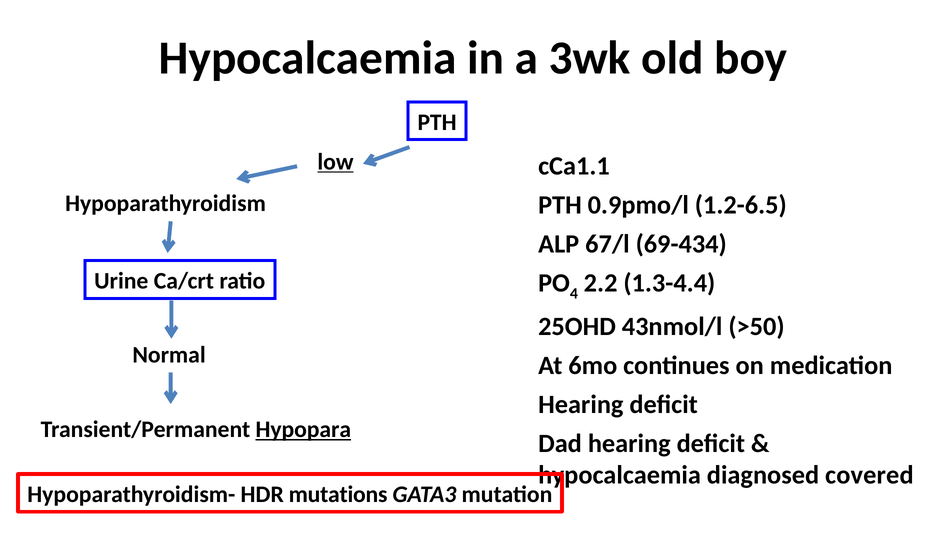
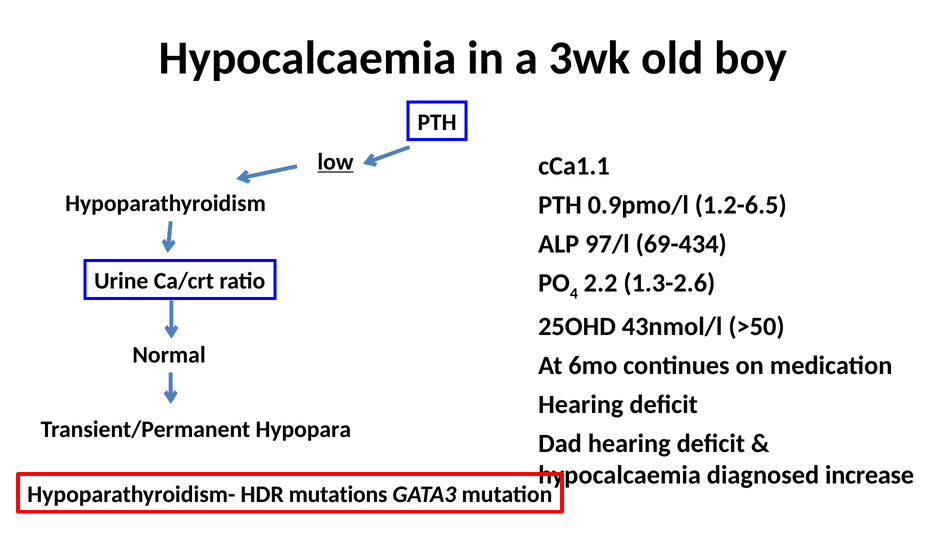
67/l: 67/l -> 97/l
1.3-4.4: 1.3-4.4 -> 1.3-2.6
Hypopara underline: present -> none
covered: covered -> increase
